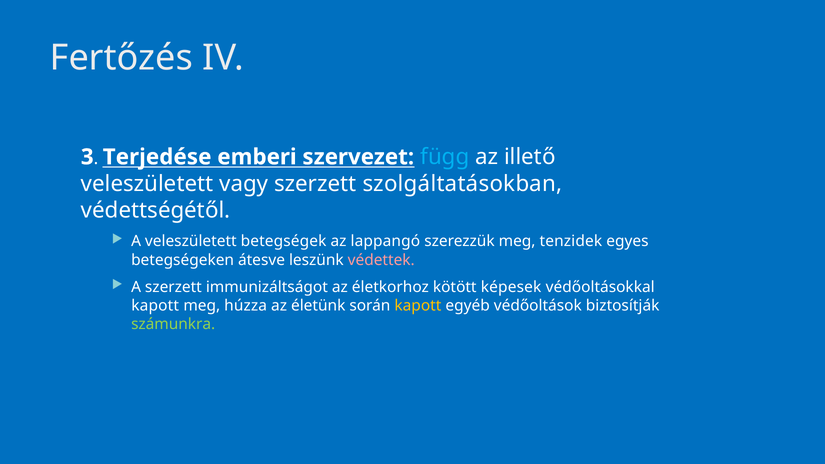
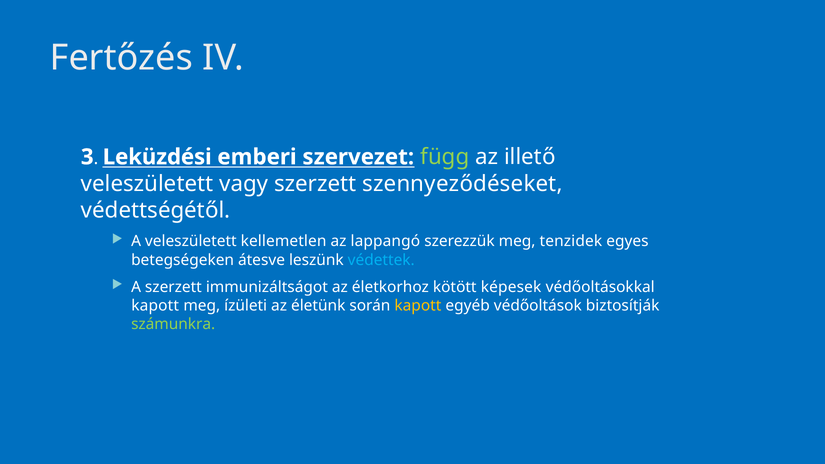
Terjedése: Terjedése -> Leküzdési
függ colour: light blue -> light green
szolgáltatásokban: szolgáltatásokban -> szennyeződéseket
betegségek: betegségek -> kellemetlen
védettek colour: pink -> light blue
húzza: húzza -> ízületi
